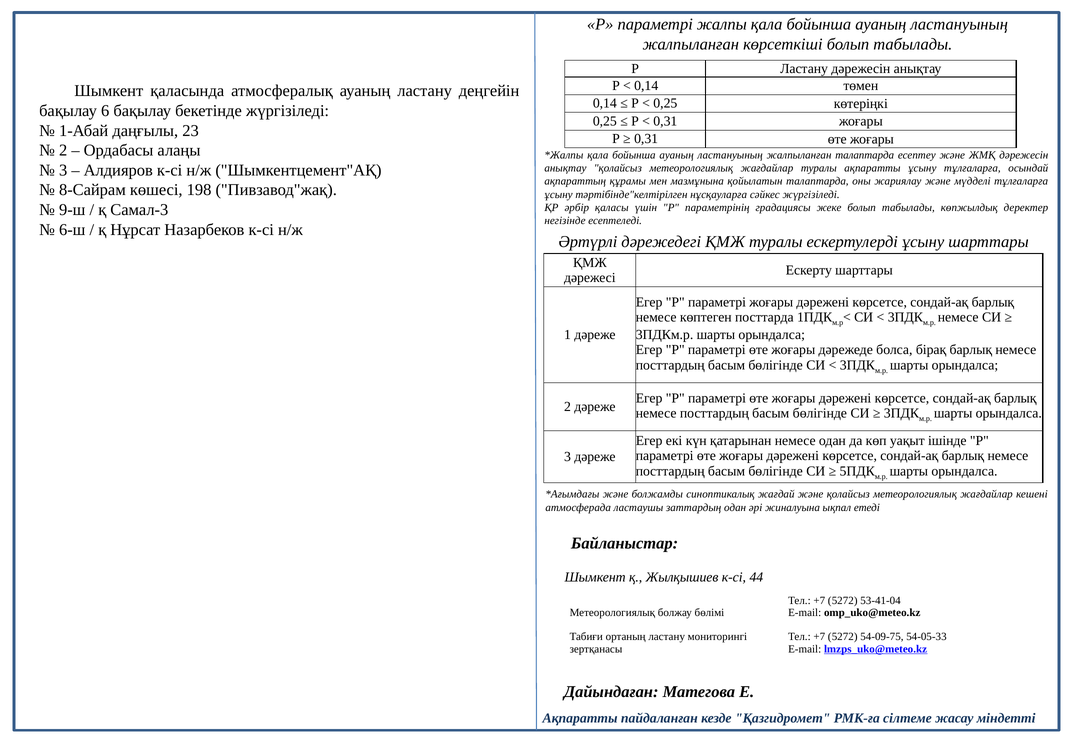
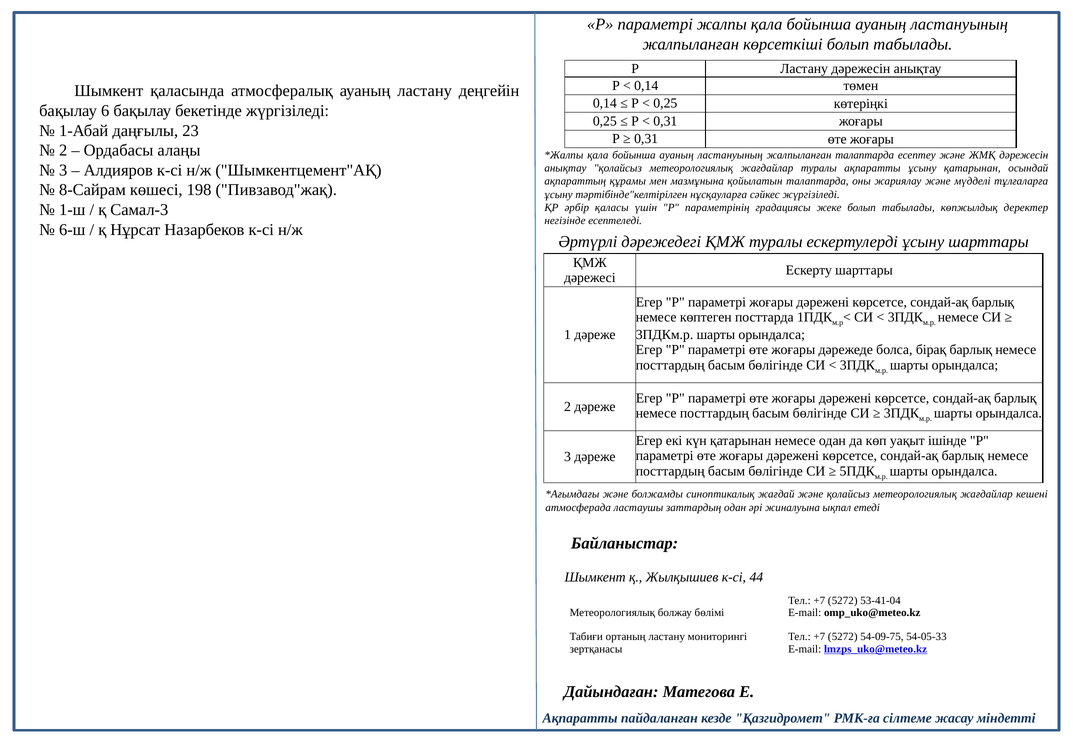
ұсыну тұлғаларға: тұлғаларға -> қатарынан
9-ш: 9-ш -> 1-ш
